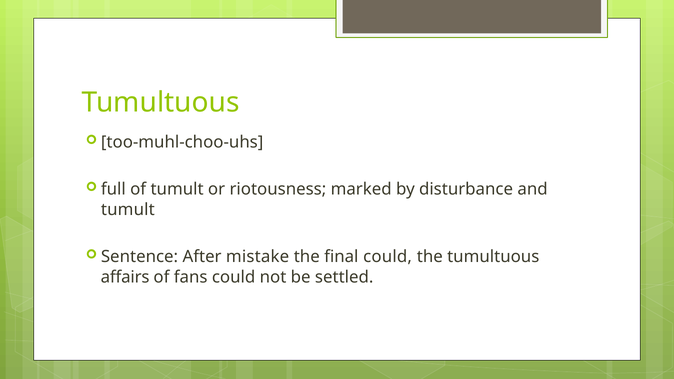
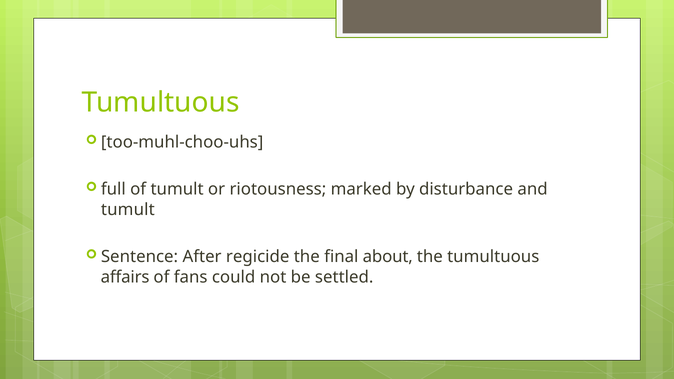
mistake: mistake -> regicide
final could: could -> about
